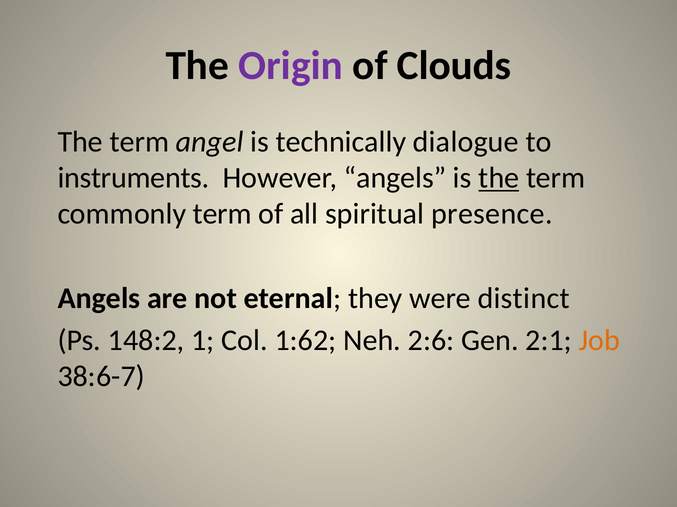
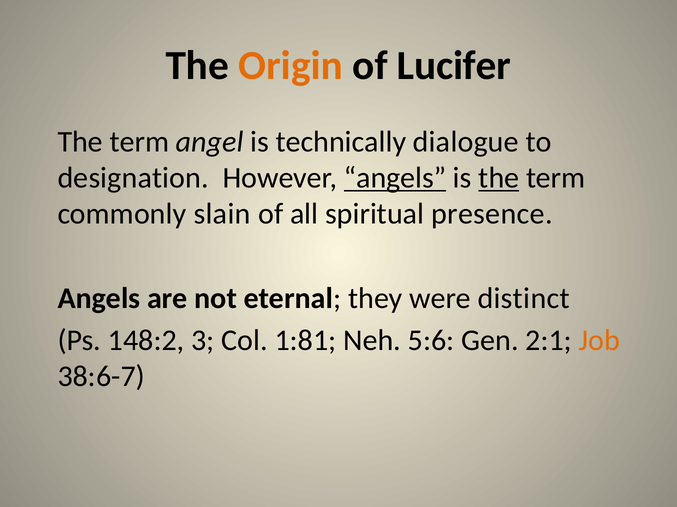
Origin colour: purple -> orange
Clouds: Clouds -> Lucifer
instruments: instruments -> designation
angels at (395, 178) underline: none -> present
commonly term: term -> slain
1: 1 -> 3
1:62: 1:62 -> 1:81
2:6: 2:6 -> 5:6
